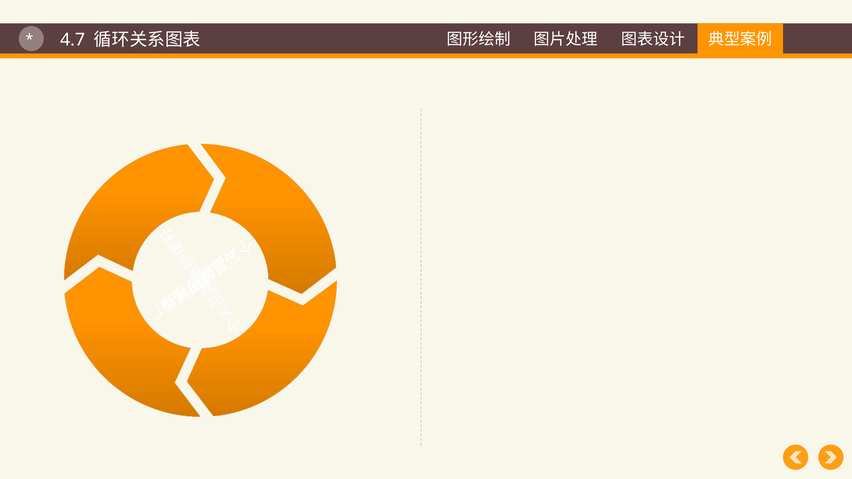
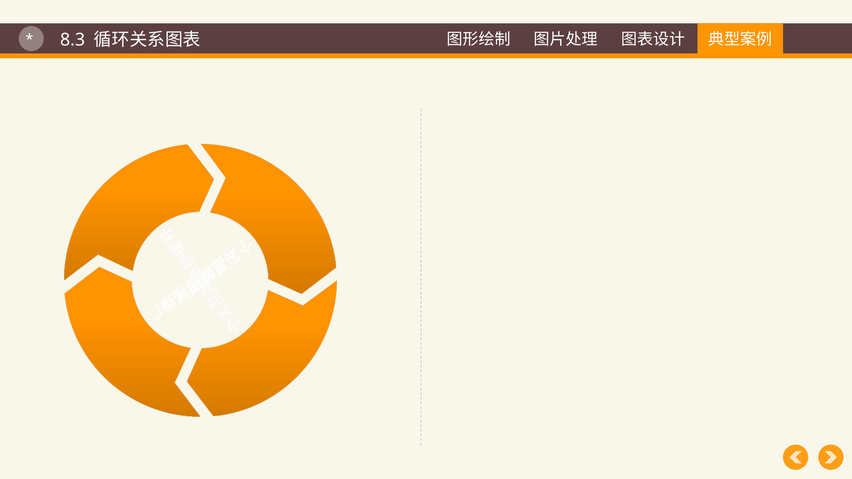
4.7: 4.7 -> 8.3
